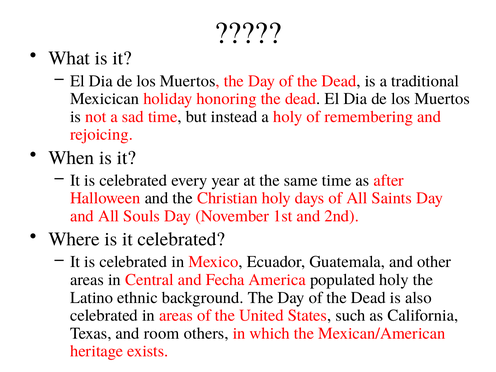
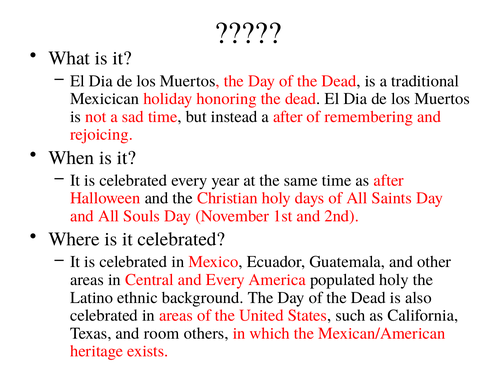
a holy: holy -> after
and Fecha: Fecha -> Every
